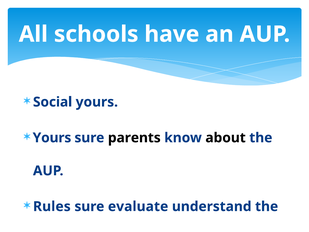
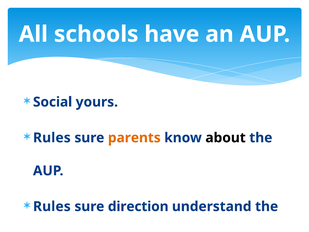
Yours at (52, 138): Yours -> Rules
parents colour: black -> orange
evaluate: evaluate -> direction
